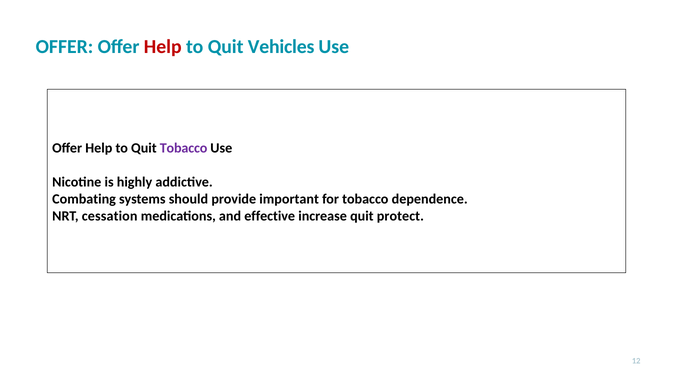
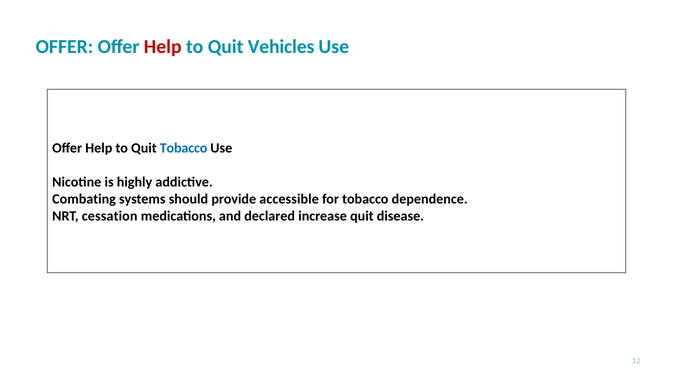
Tobacco at (184, 148) colour: purple -> blue
important: important -> accessible
effective: effective -> declared
protect: protect -> disease
